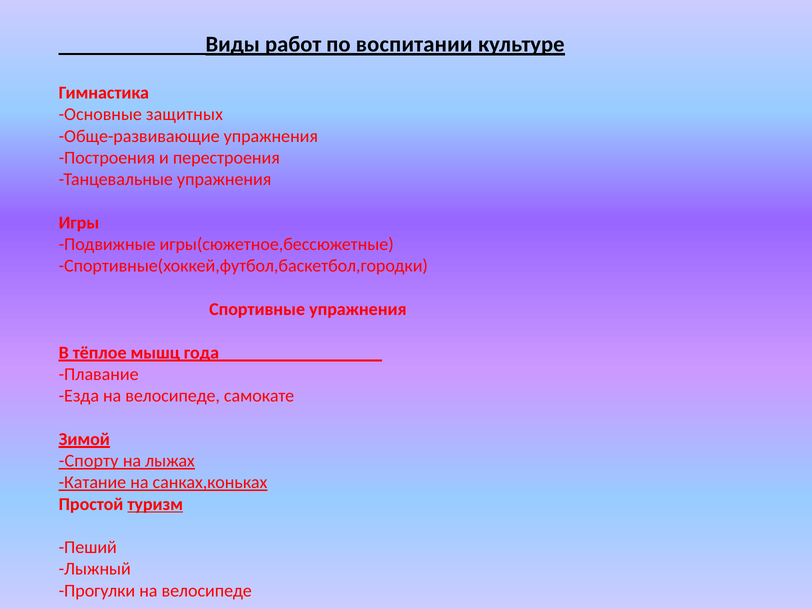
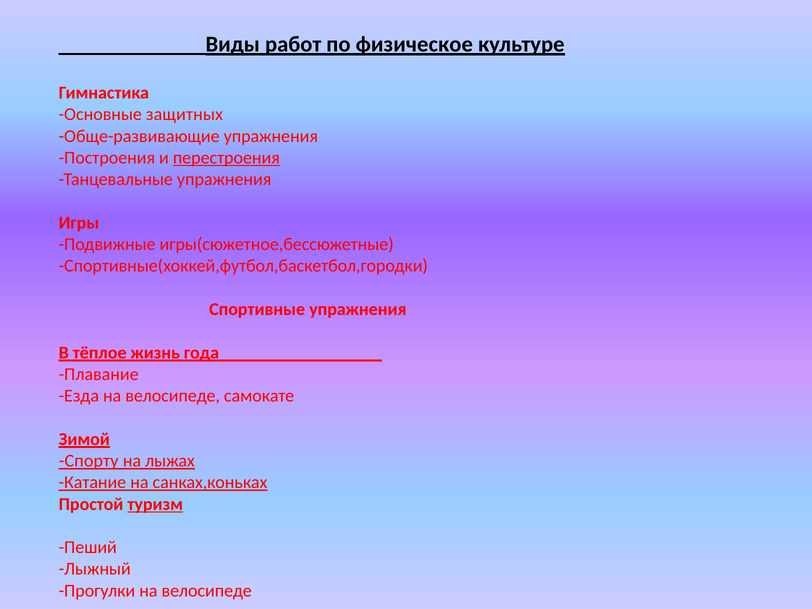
воспитании: воспитании -> физическое
перестроения at (226, 158) underline: none -> present
мышц: мышц -> жизнь
